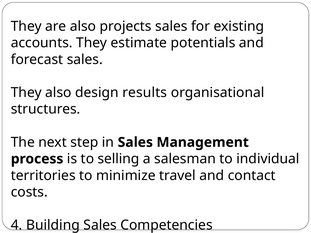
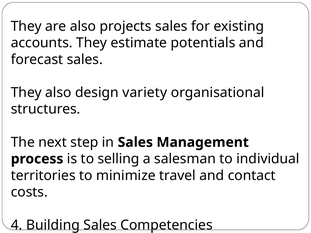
results: results -> variety
